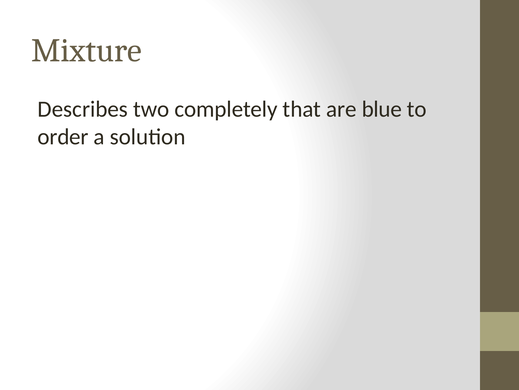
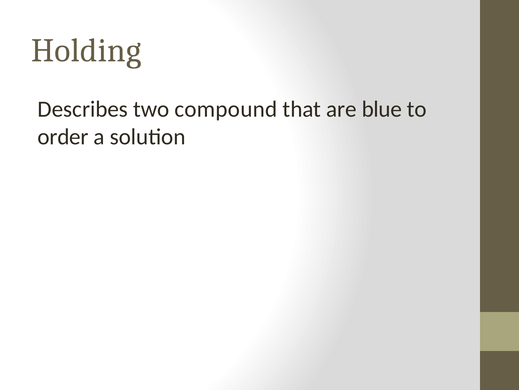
Mixture: Mixture -> Holding
completely: completely -> compound
